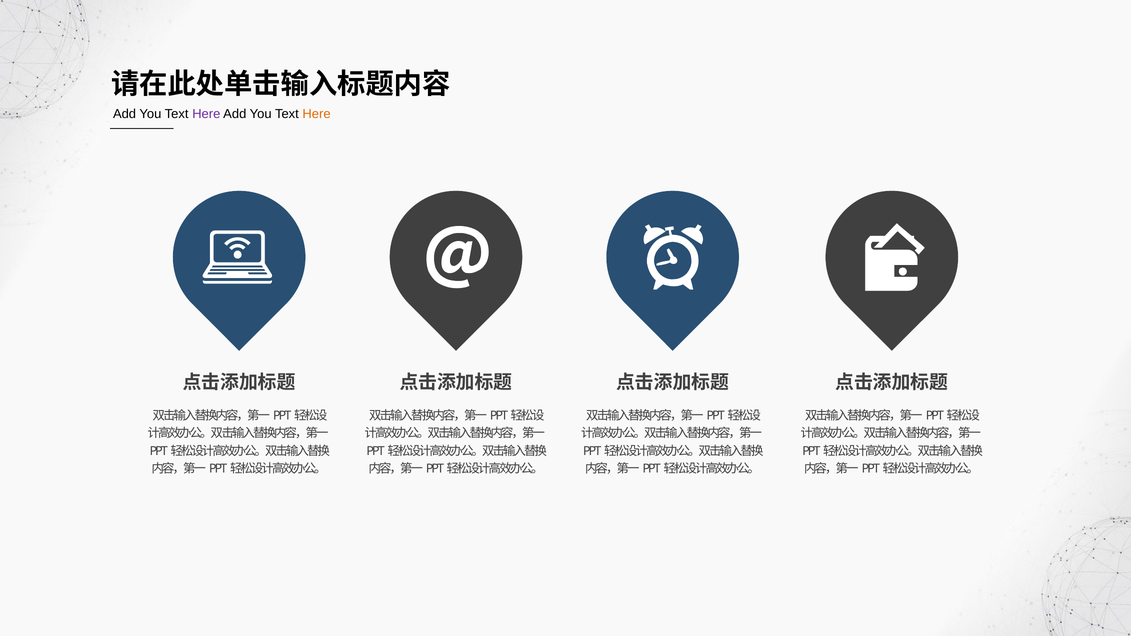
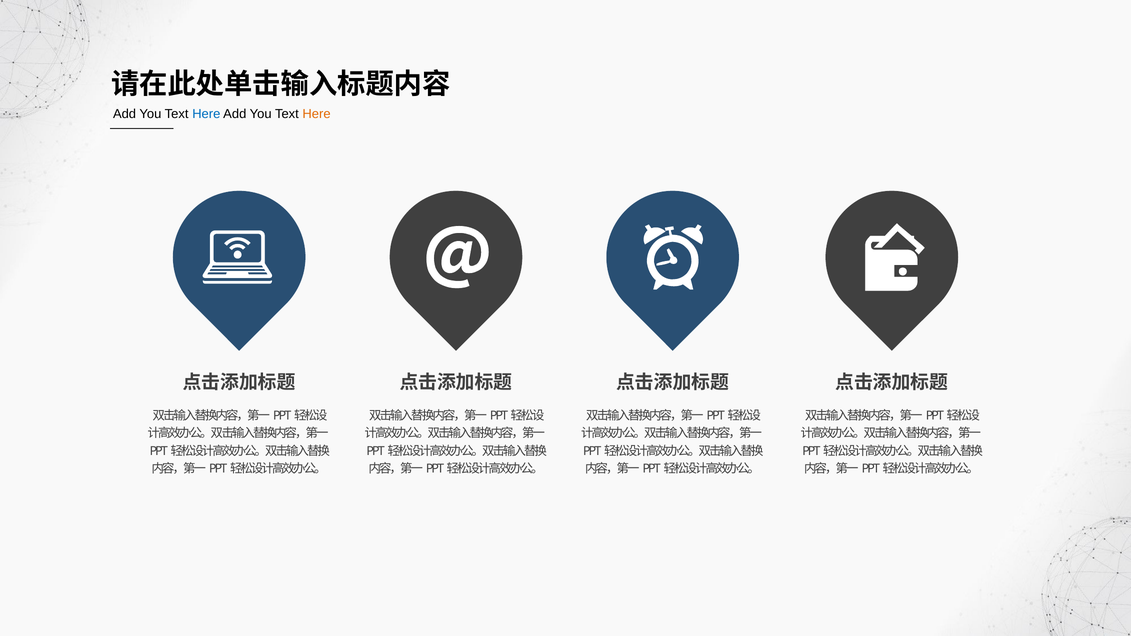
Here at (206, 114) colour: purple -> blue
